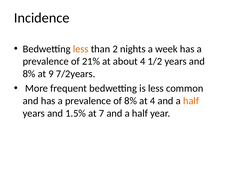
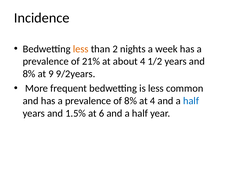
7/2years: 7/2years -> 9/2years
half at (191, 101) colour: orange -> blue
7: 7 -> 6
